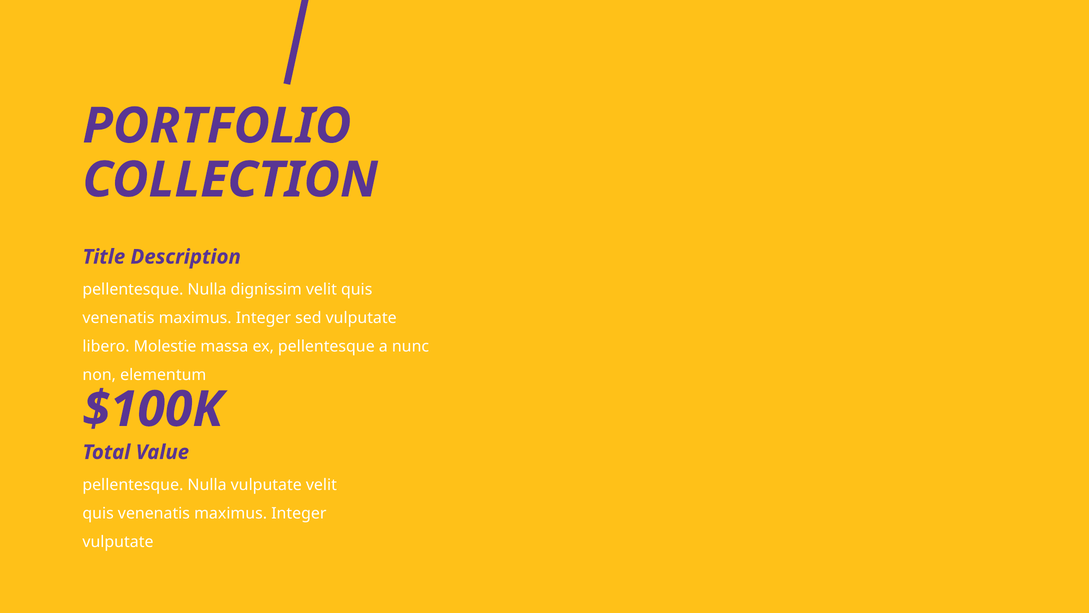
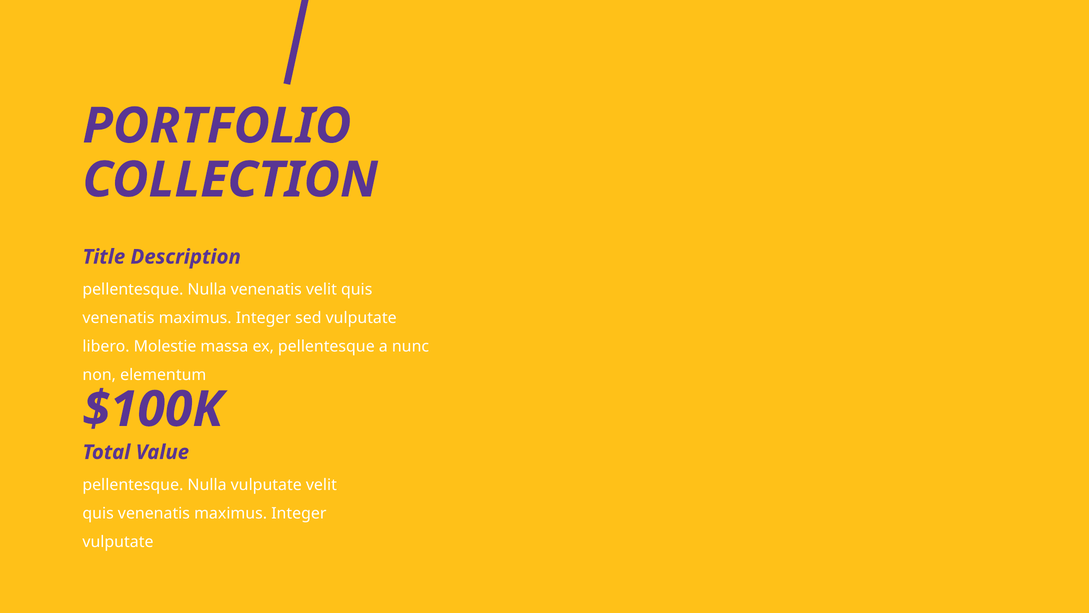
Nulla dignissim: dignissim -> venenatis
